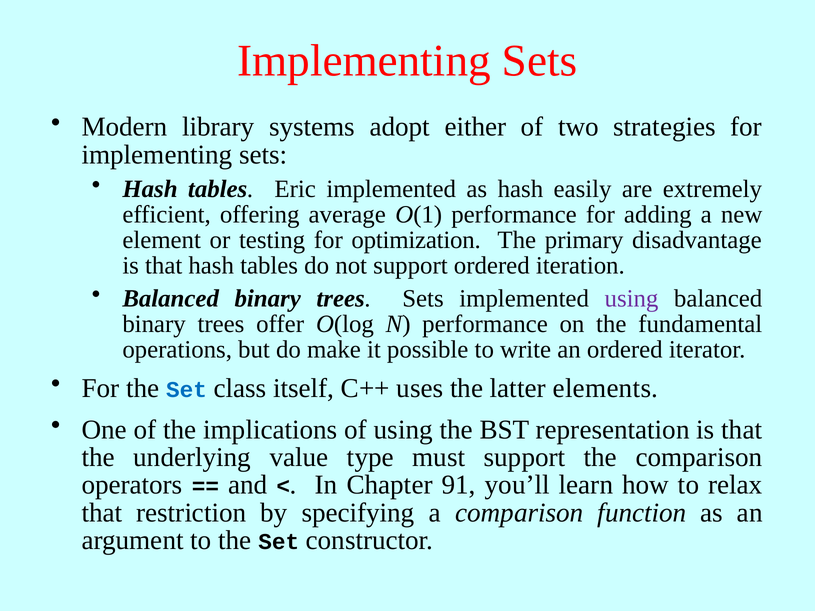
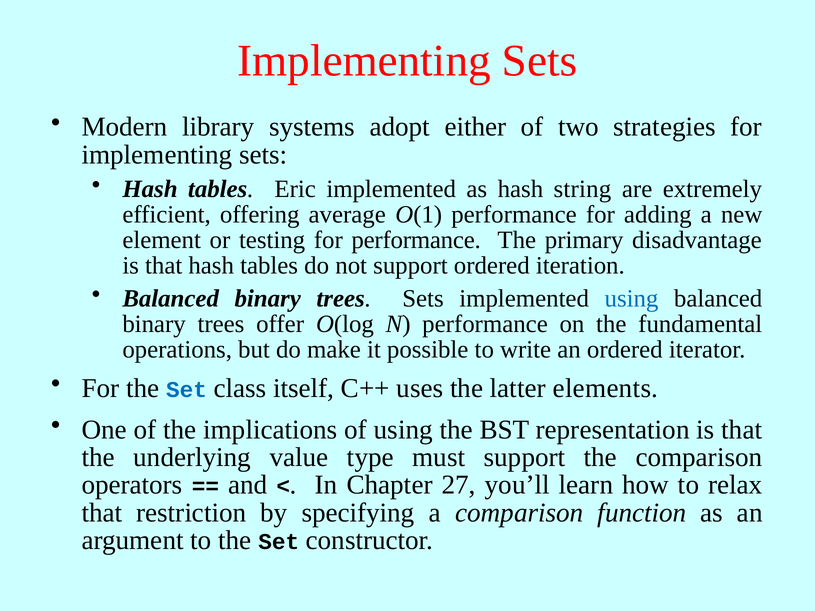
easily: easily -> string
for optimization: optimization -> performance
using at (632, 299) colour: purple -> blue
91: 91 -> 27
